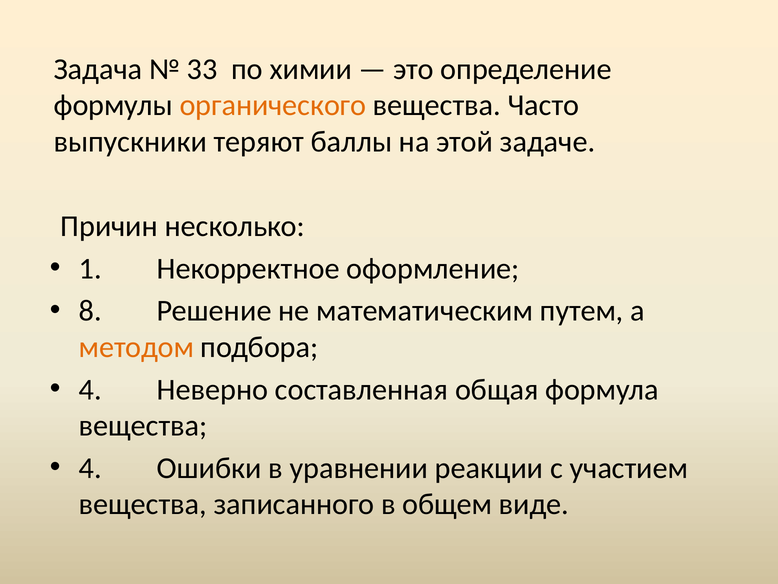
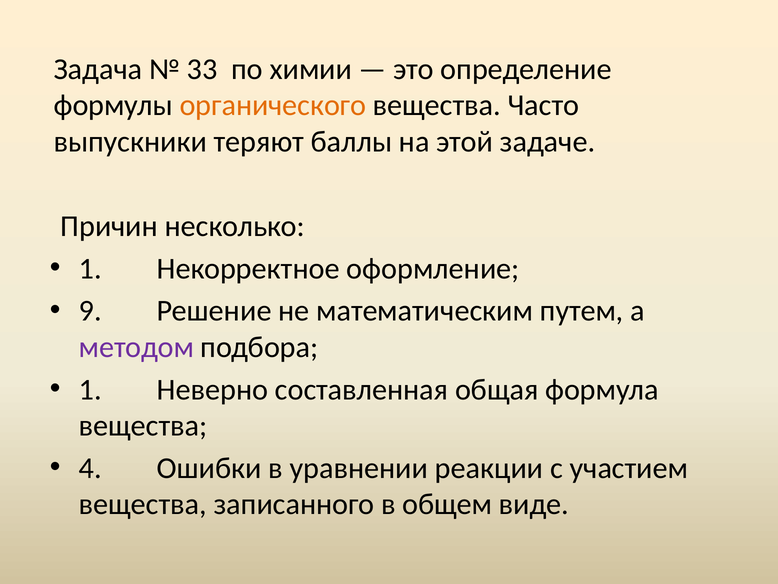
8: 8 -> 9
методом colour: orange -> purple
4 at (90, 389): 4 -> 1
